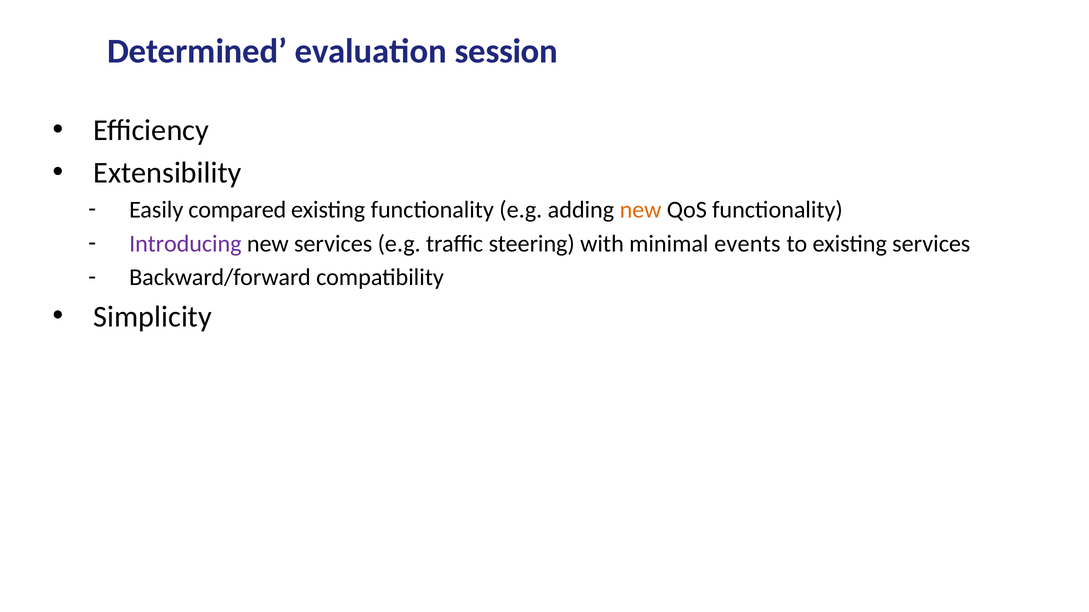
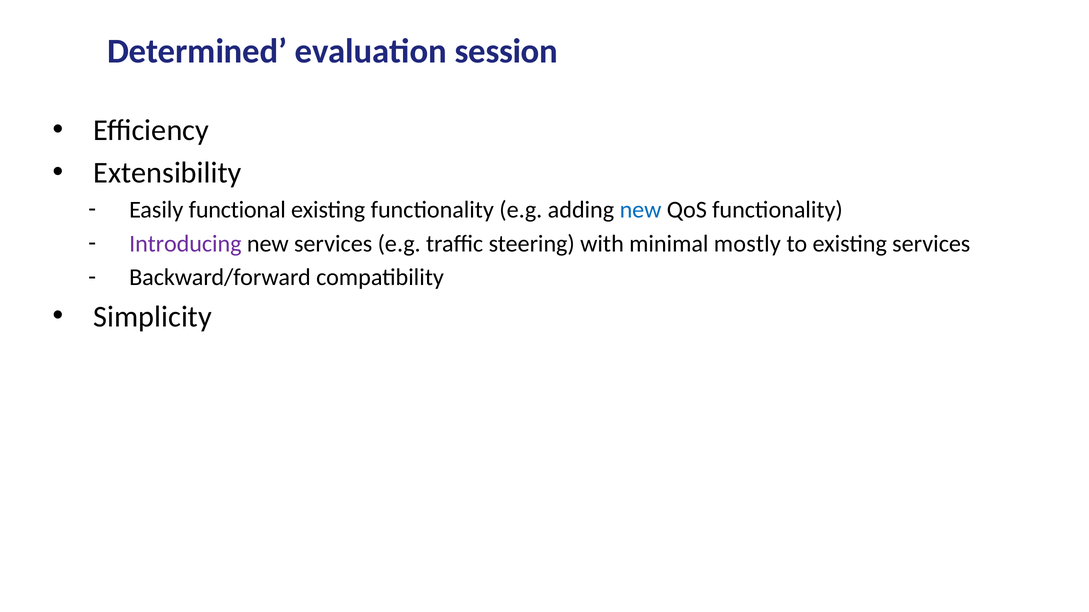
compared: compared -> functional
new at (641, 210) colour: orange -> blue
events: events -> mostly
